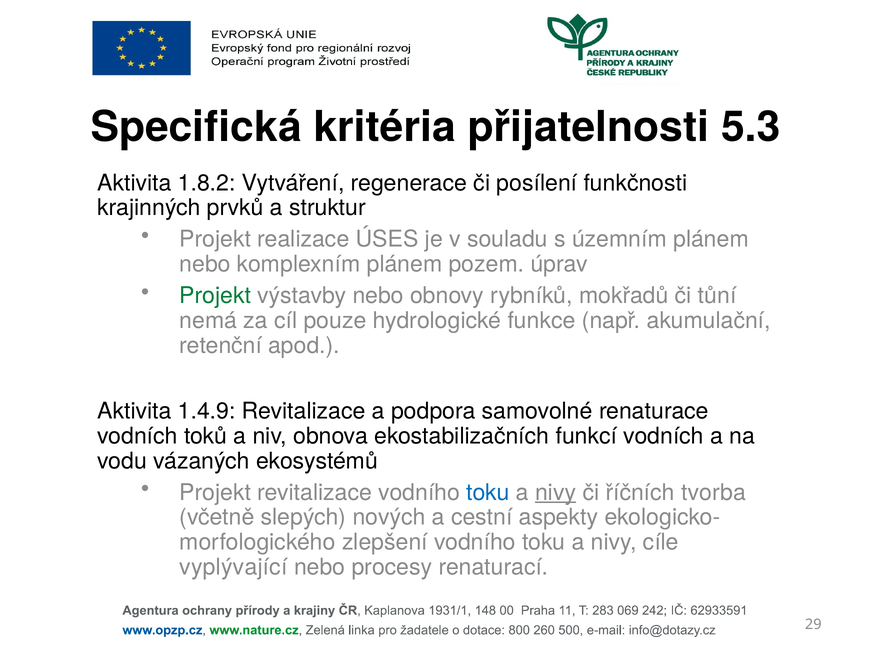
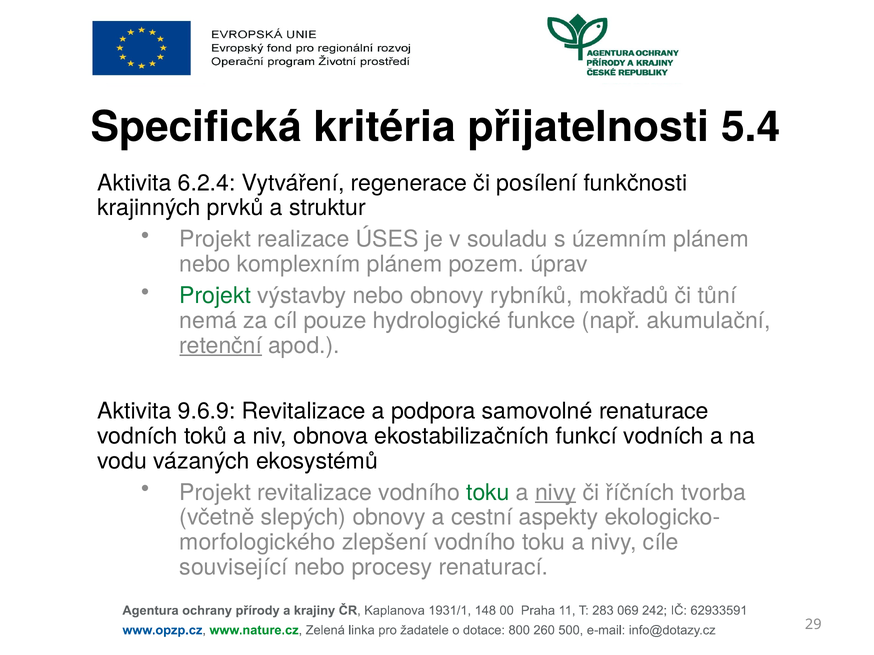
5.3: 5.3 -> 5.4
1.8.2: 1.8.2 -> 6.2.4
retenční underline: none -> present
1.4.9: 1.4.9 -> 9.6.9
toku at (488, 493) colour: blue -> green
slepých nových: nových -> obnovy
vyplývající: vyplývající -> související
